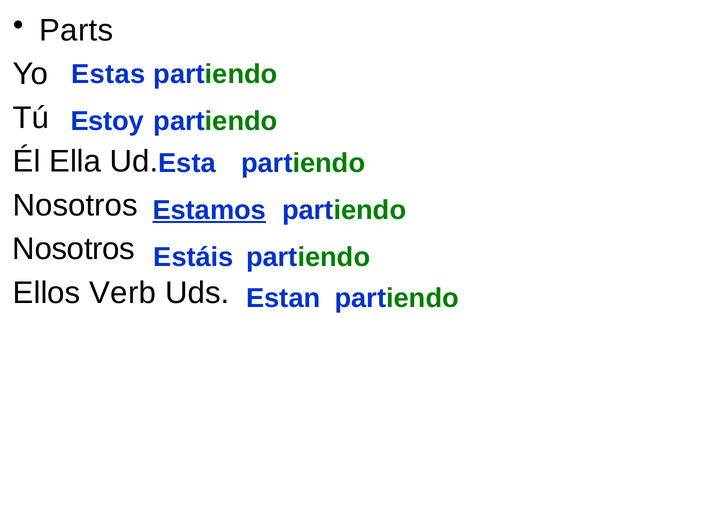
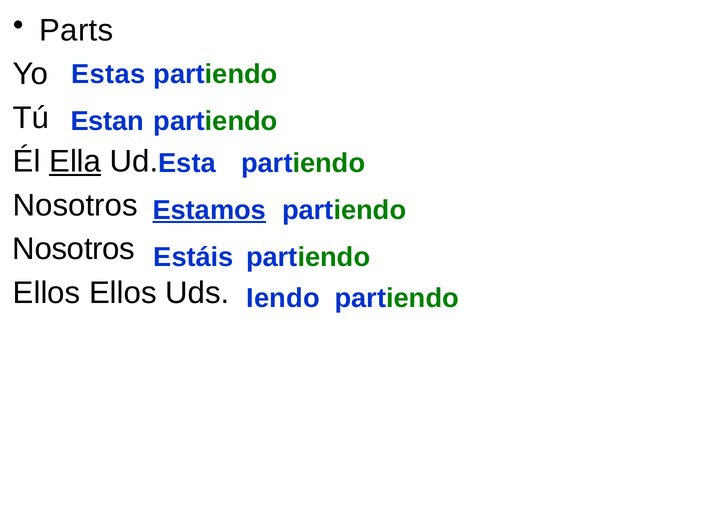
Estoy: Estoy -> Estan
Ella underline: none -> present
Ellos Verb: Verb -> Ellos
Estan: Estan -> Iendo
